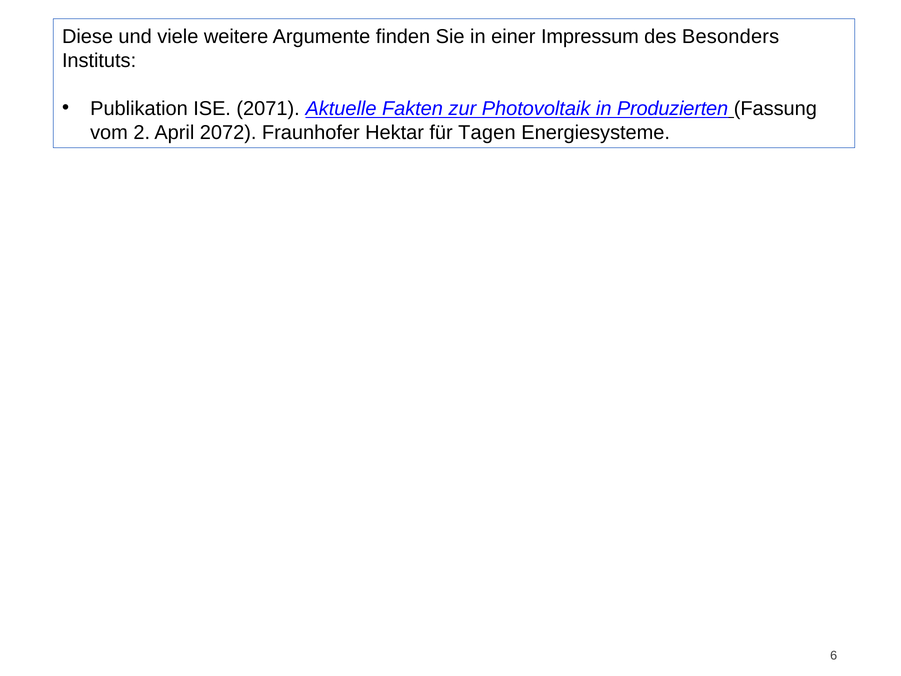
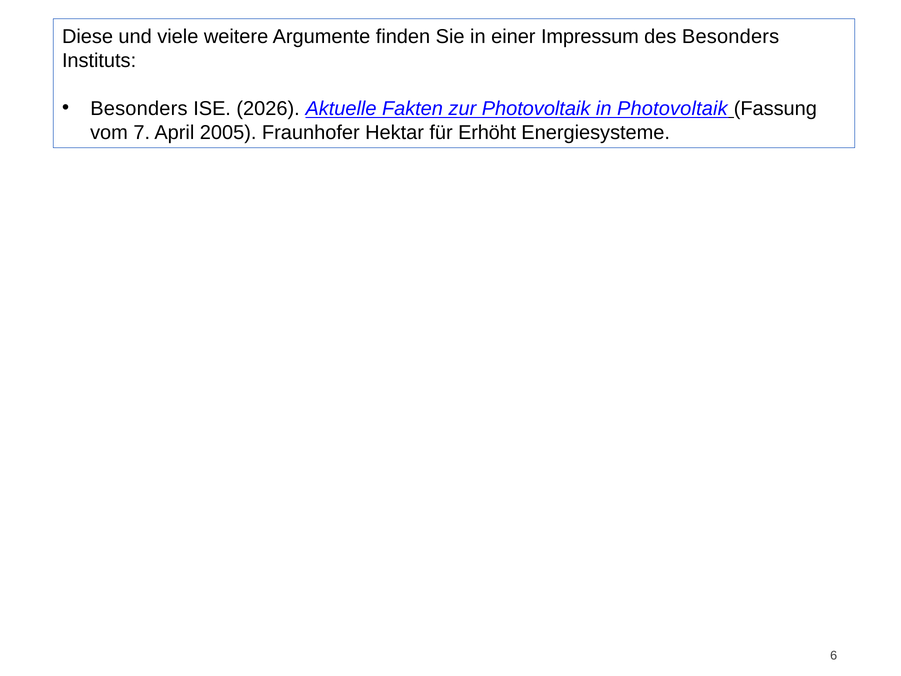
Publikation at (139, 108): Publikation -> Besonders
2071: 2071 -> 2026
in Produzierten: Produzierten -> Photovoltaik
2: 2 -> 7
2072: 2072 -> 2005
Tagen: Tagen -> Erhöht
